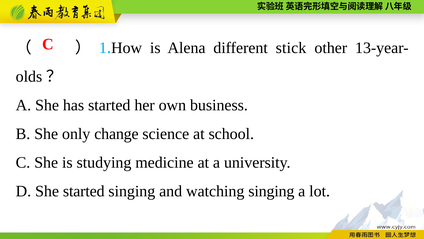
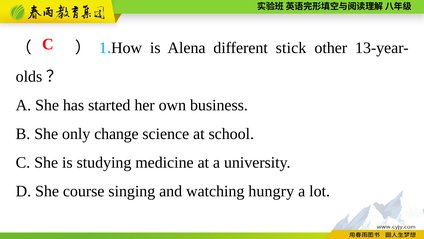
She started: started -> course
watching singing: singing -> hungry
